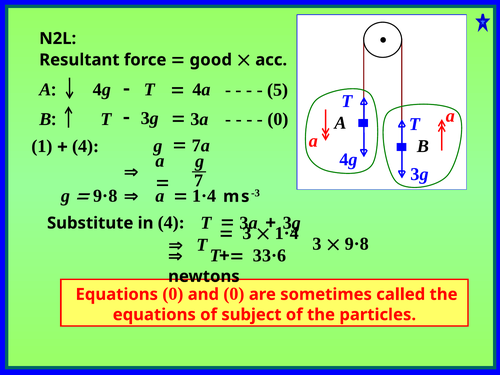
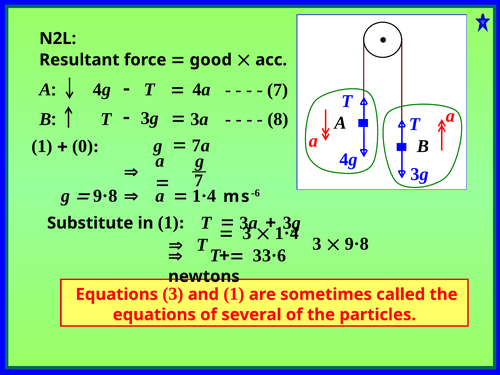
5 at (278, 90): 5 -> 7
0 at (278, 119): 0 -> 8
4 at (86, 146): 4 -> 0
-3: -3 -> -6
in 4: 4 -> 1
Equations 0: 0 -> 3
and 0: 0 -> 1
subject: subject -> several
